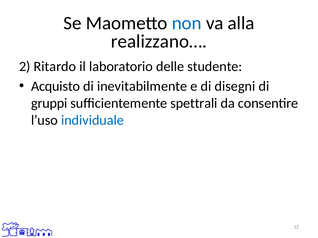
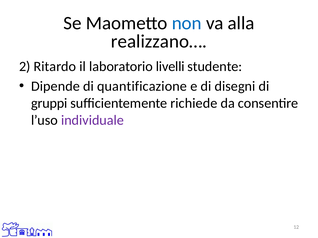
delle: delle -> livelli
Acquisto: Acquisto -> Dipende
inevitabilmente: inevitabilmente -> quantificazione
spettrali: spettrali -> richiede
individuale colour: blue -> purple
